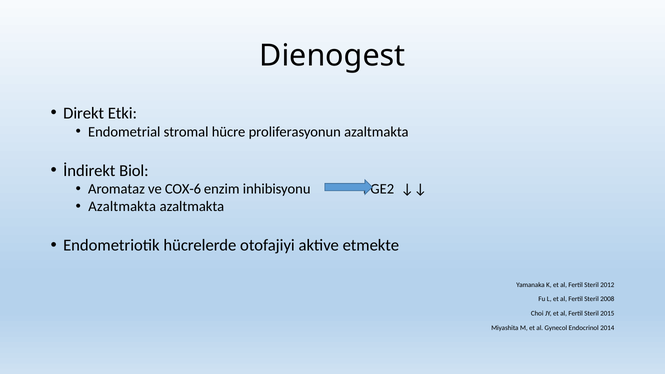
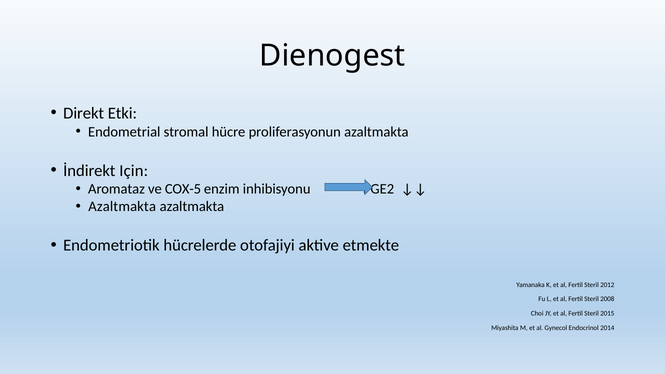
Biol: Biol -> Için
COX-6: COX-6 -> COX-5
